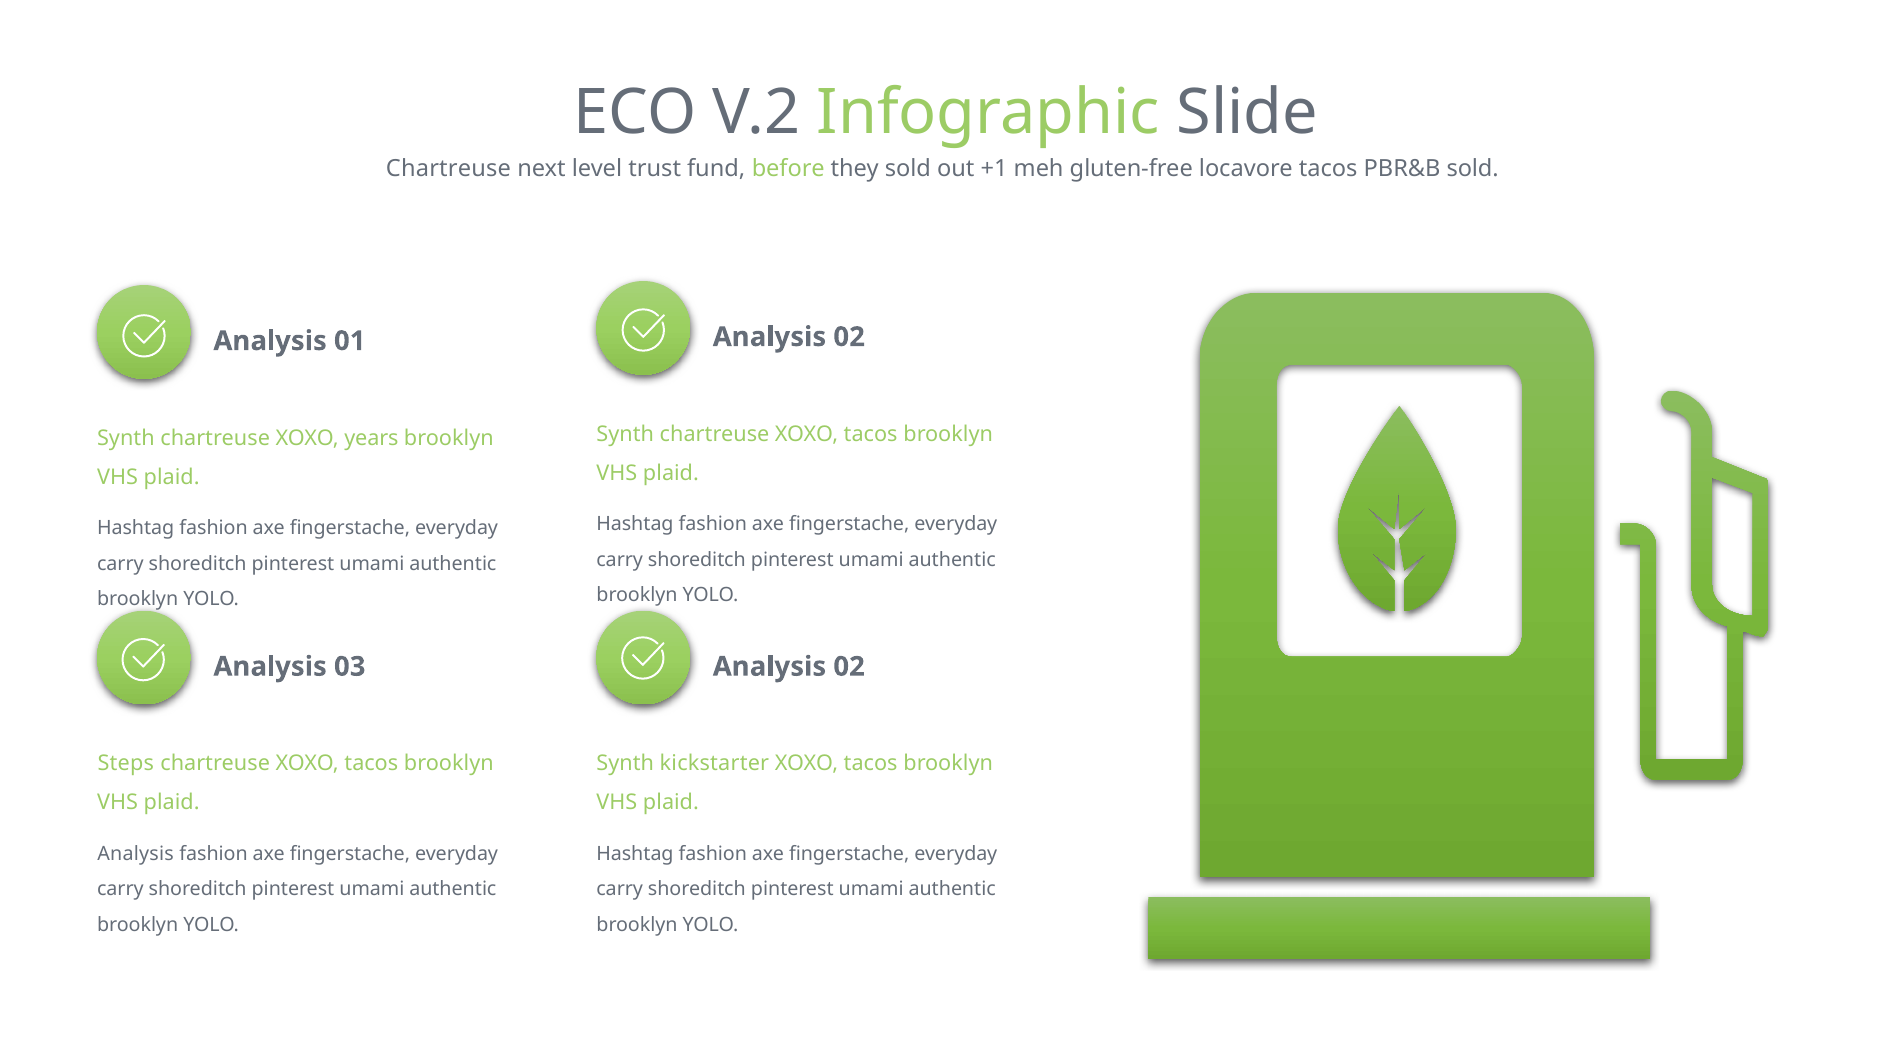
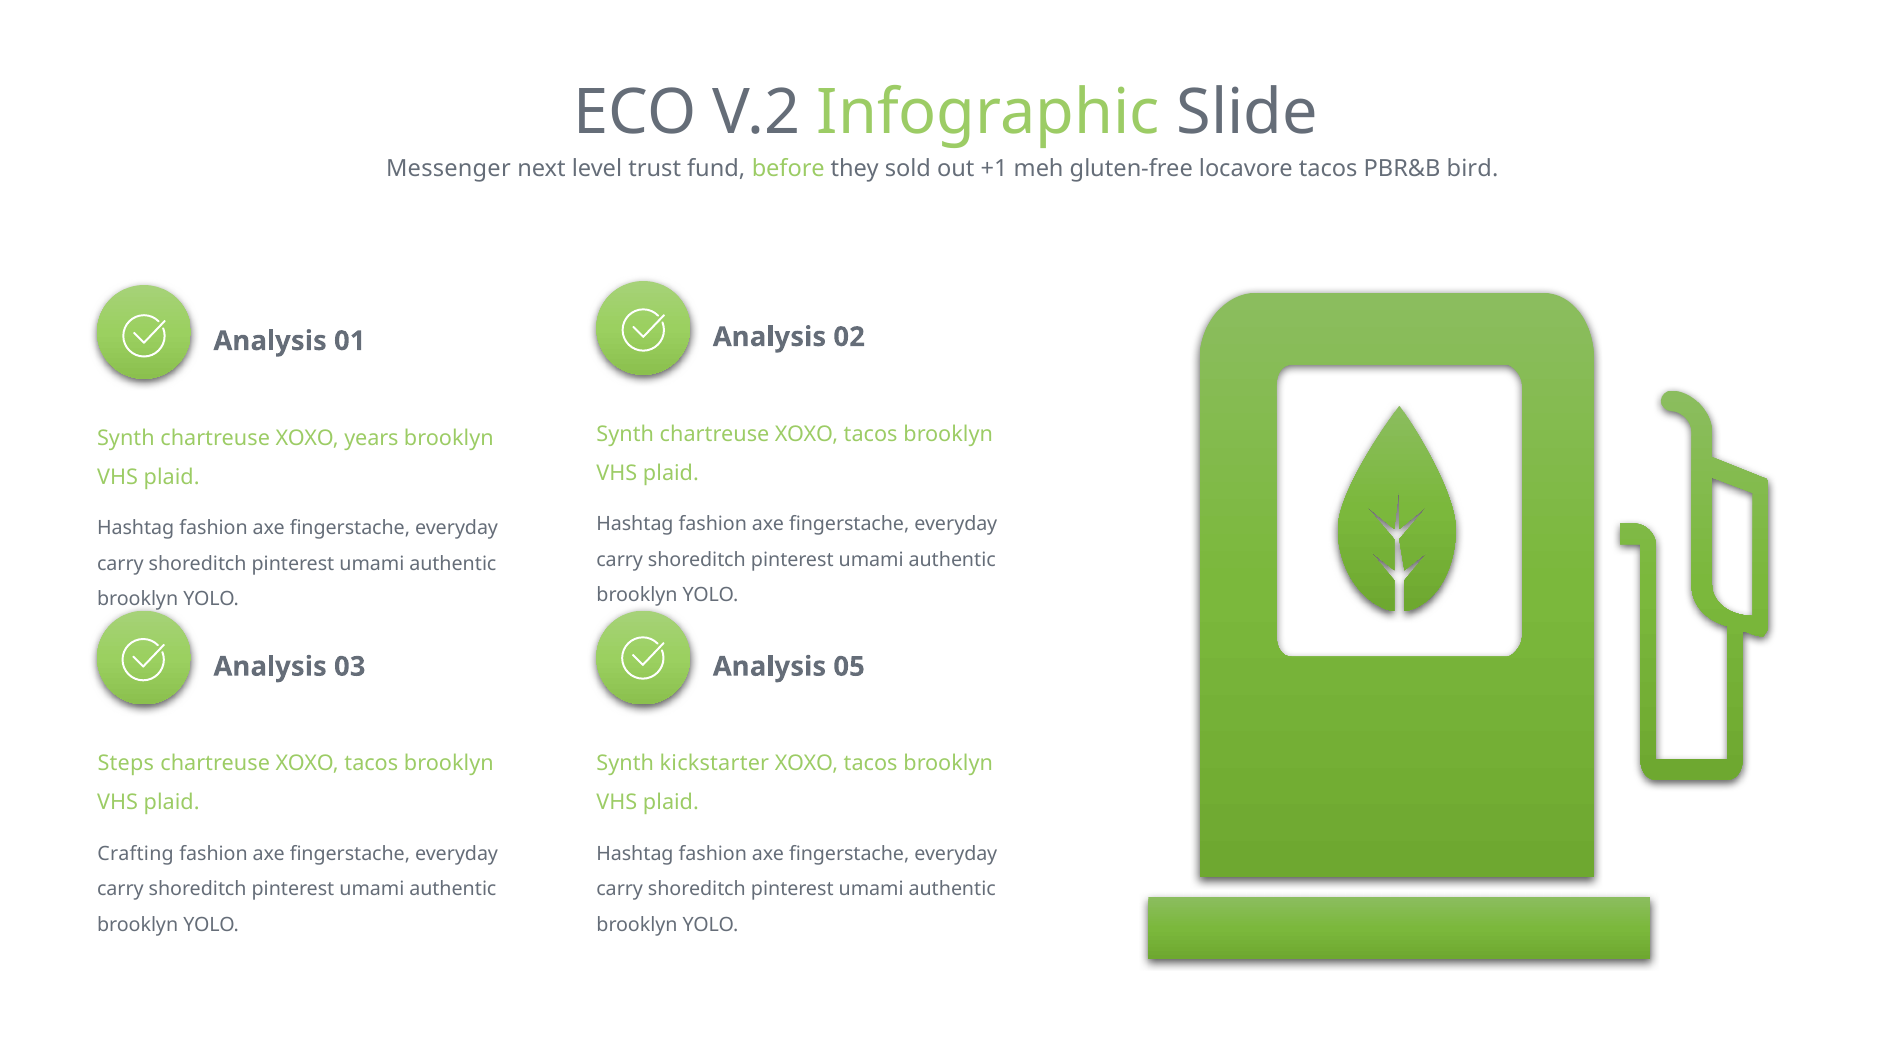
Chartreuse at (448, 168): Chartreuse -> Messenger
PBR&B sold: sold -> bird
02 at (849, 667): 02 -> 05
Analysis at (136, 854): Analysis -> Crafting
